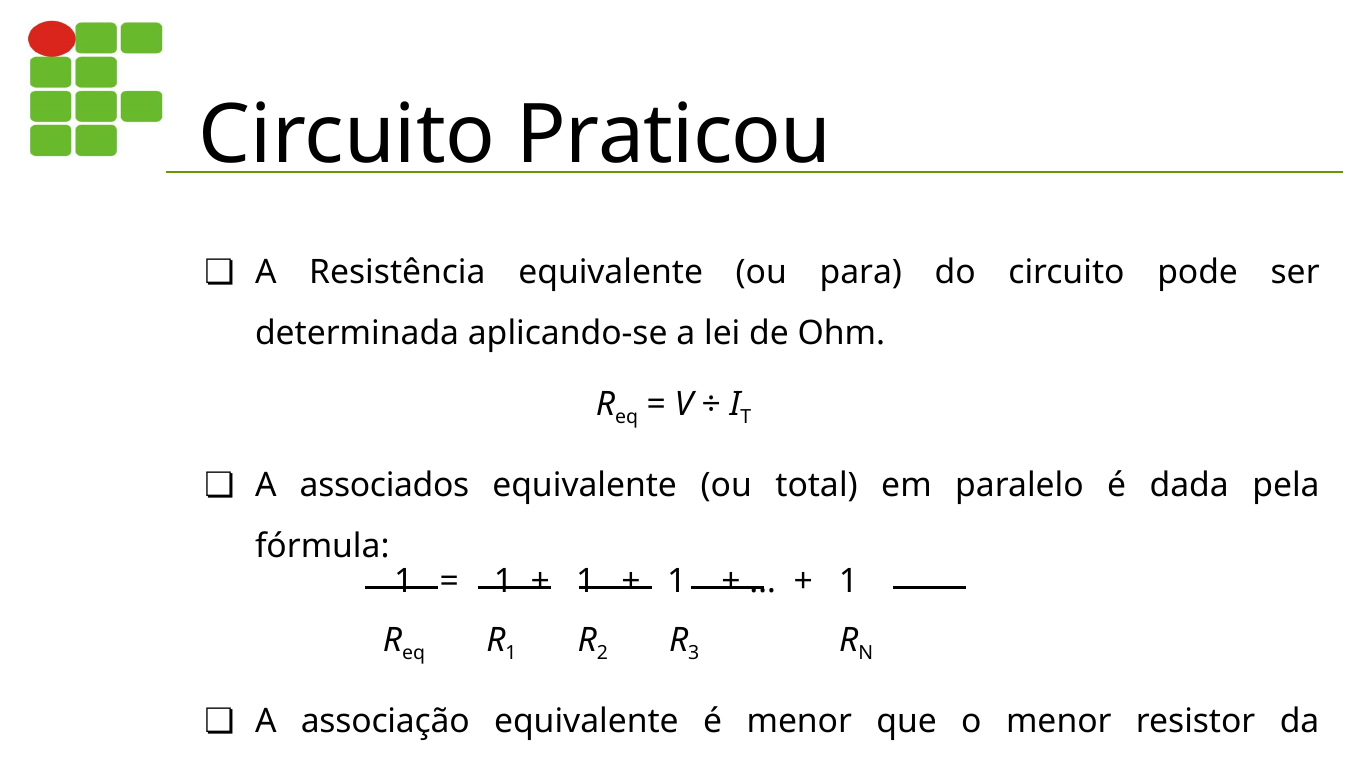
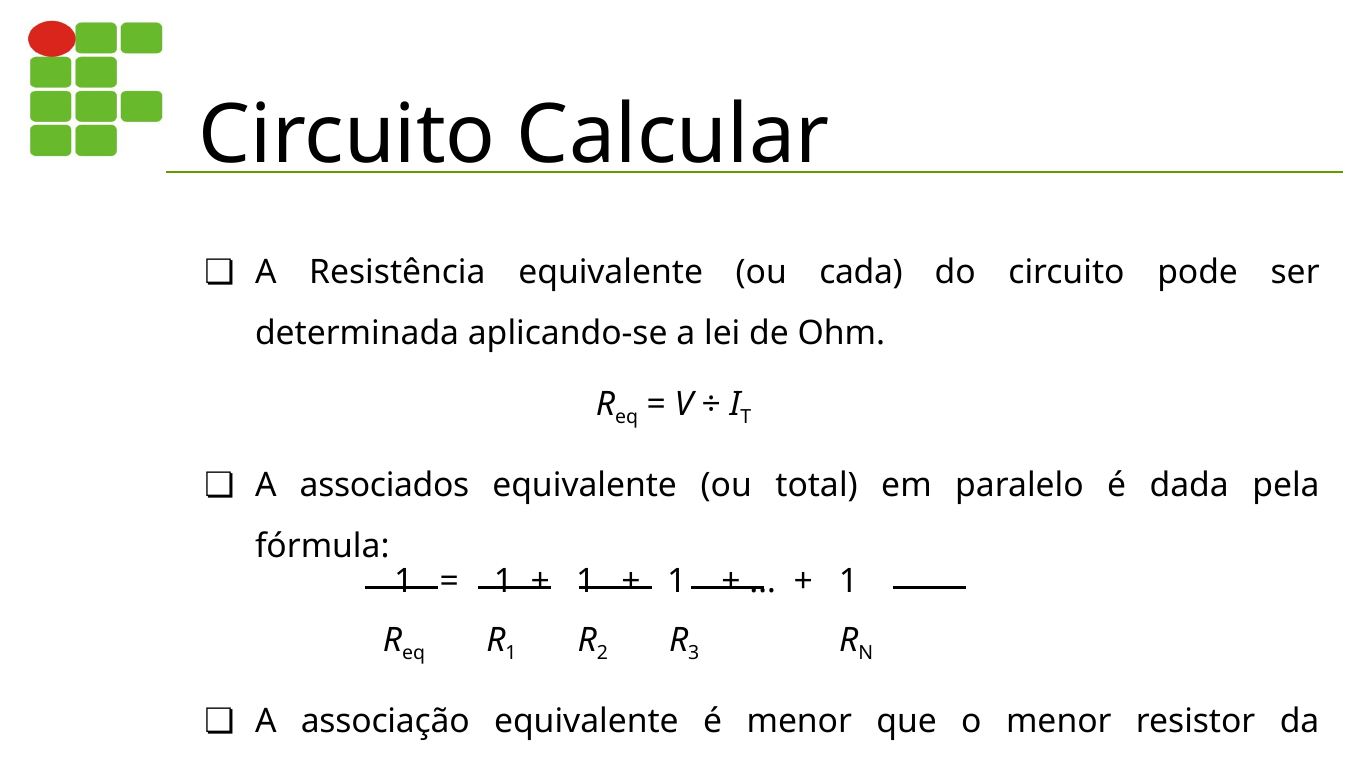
Praticou: Praticou -> Calcular
para: para -> cada
